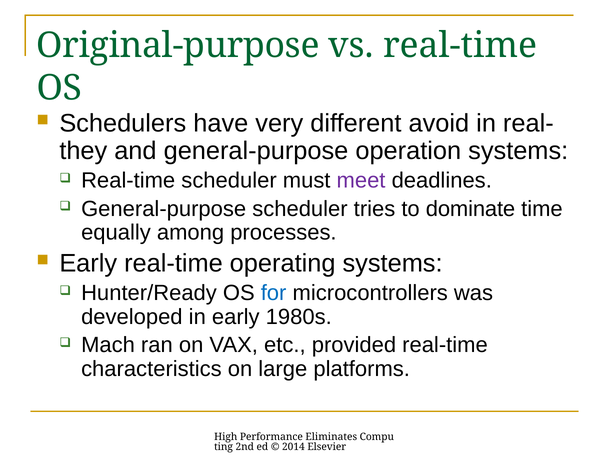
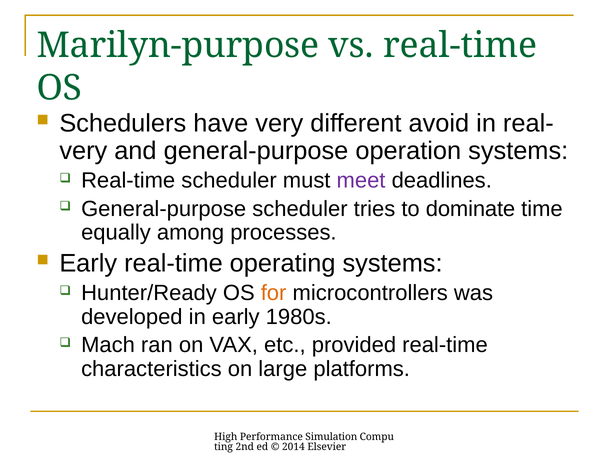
Original-purpose: Original-purpose -> Marilyn-purpose
they at (83, 151): they -> very
for colour: blue -> orange
Eliminates: Eliminates -> Simulation
